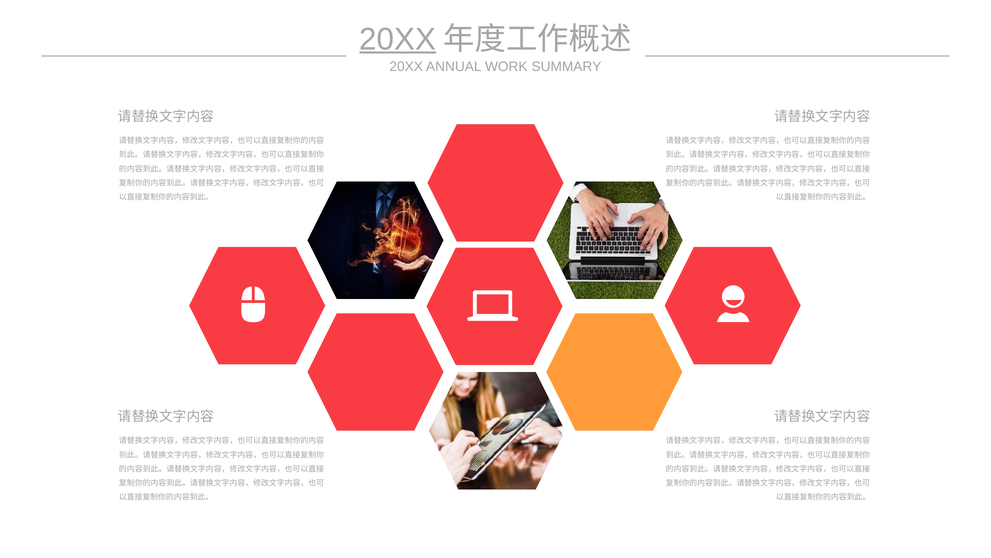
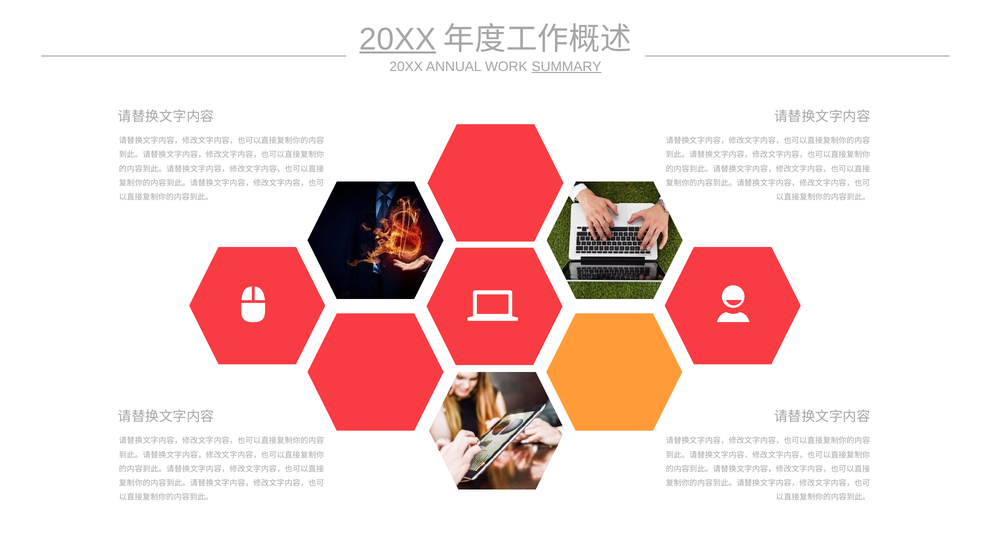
SUMMARY underline: none -> present
